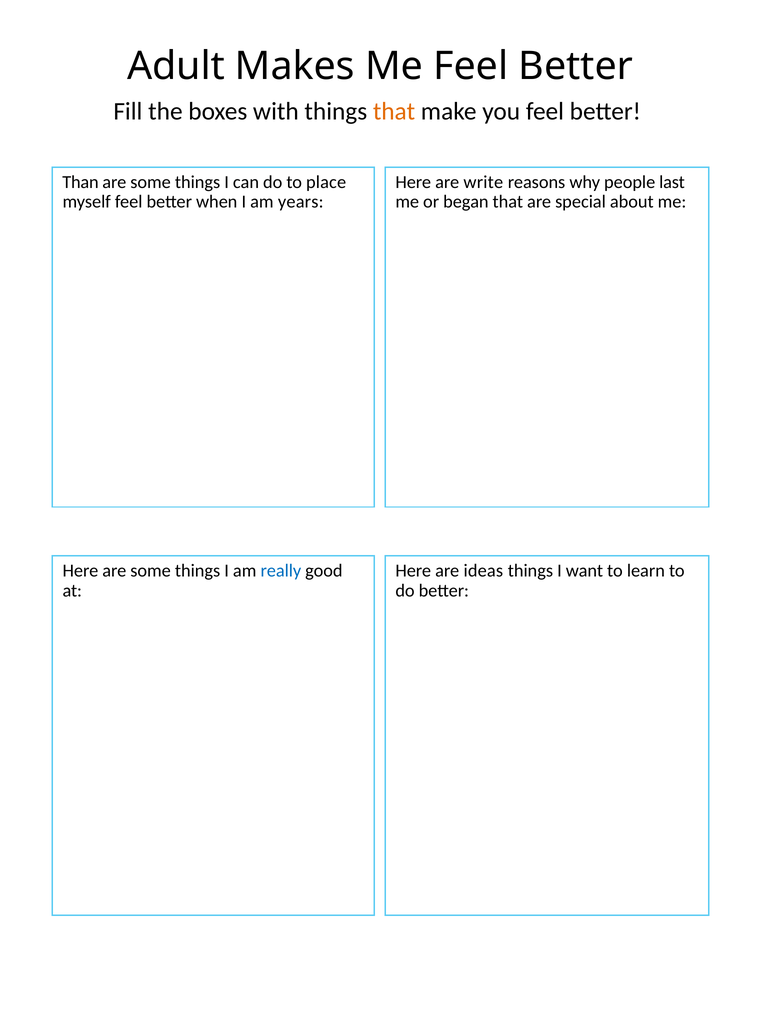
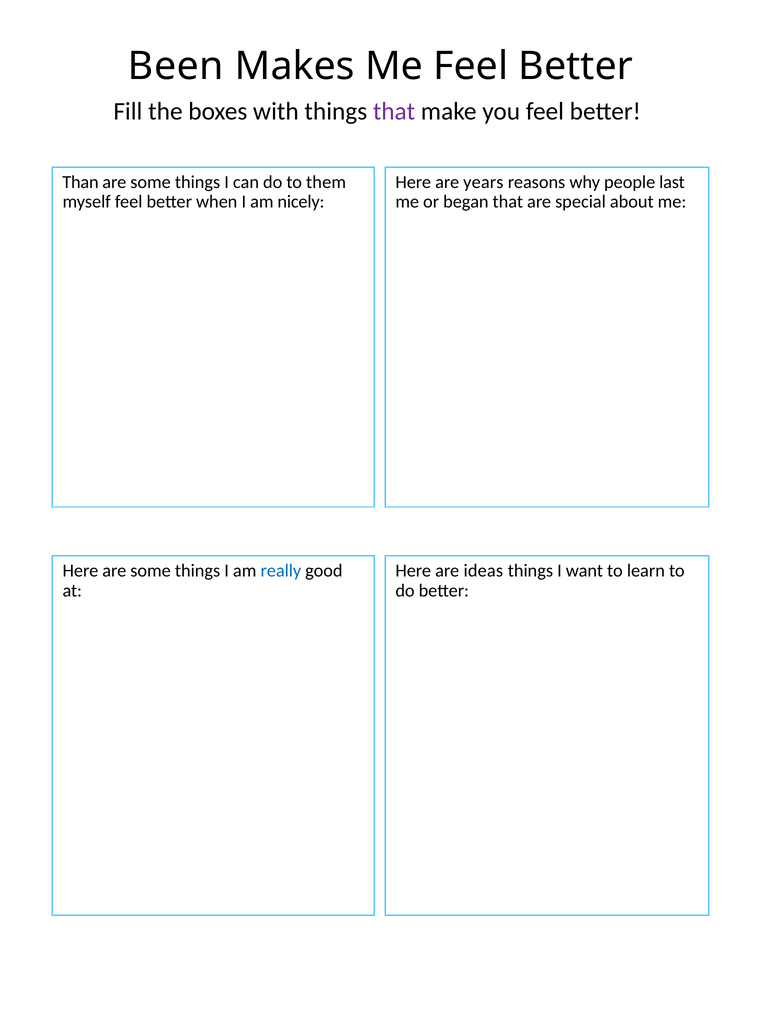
Adult: Adult -> Been
that at (394, 111) colour: orange -> purple
place: place -> them
write: write -> years
years: years -> nicely
